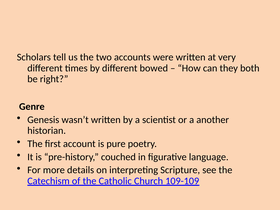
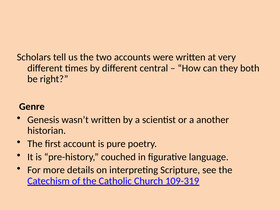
bowed: bowed -> central
109-109: 109-109 -> 109-319
